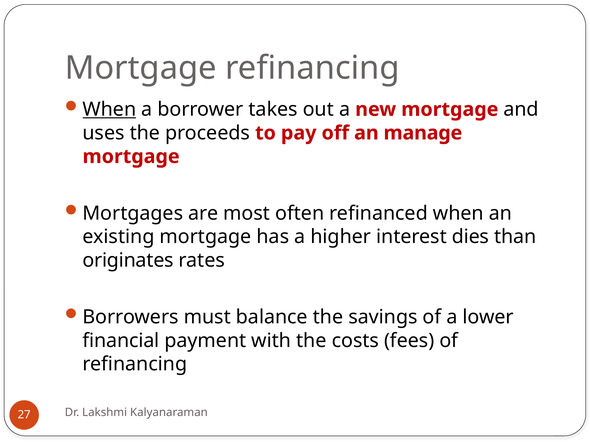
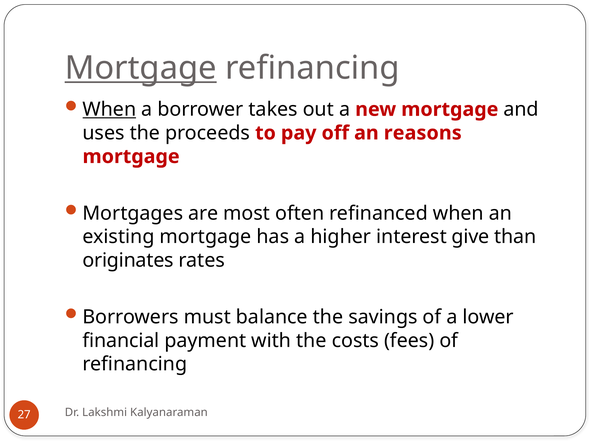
Mortgage at (141, 68) underline: none -> present
manage: manage -> reasons
dies: dies -> give
